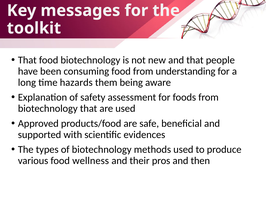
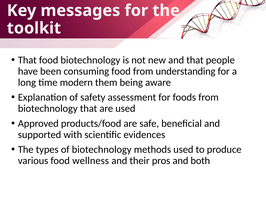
hazards: hazards -> modern
then: then -> both
